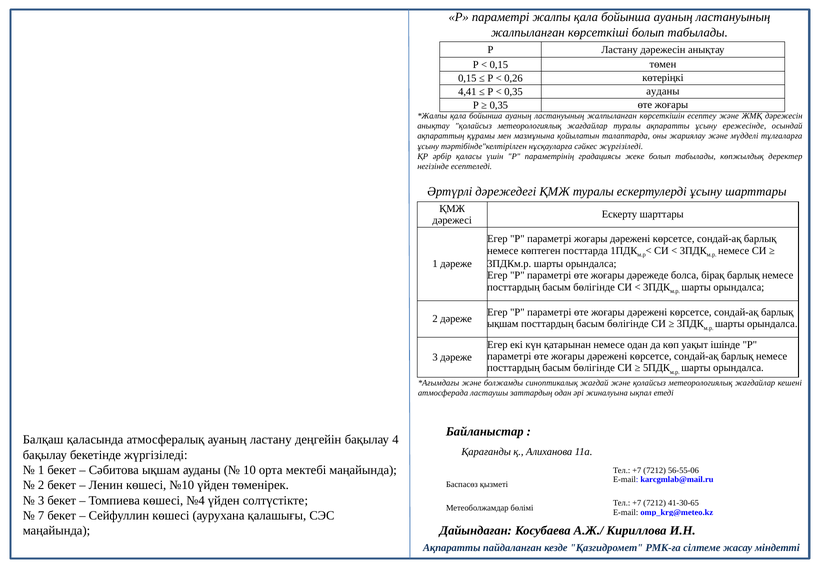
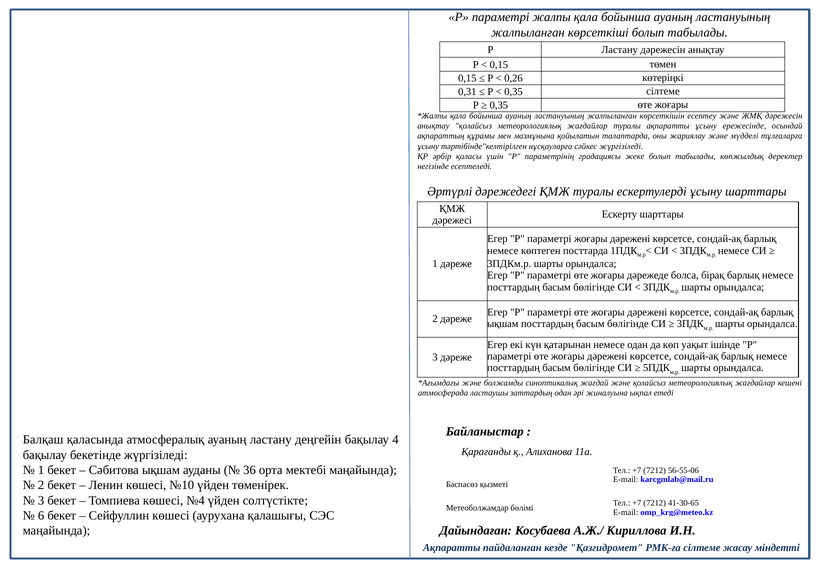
4,41: 4,41 -> 0,31
0,35 ауданы: ауданы -> сілтеме
10: 10 -> 36
7: 7 -> 6
